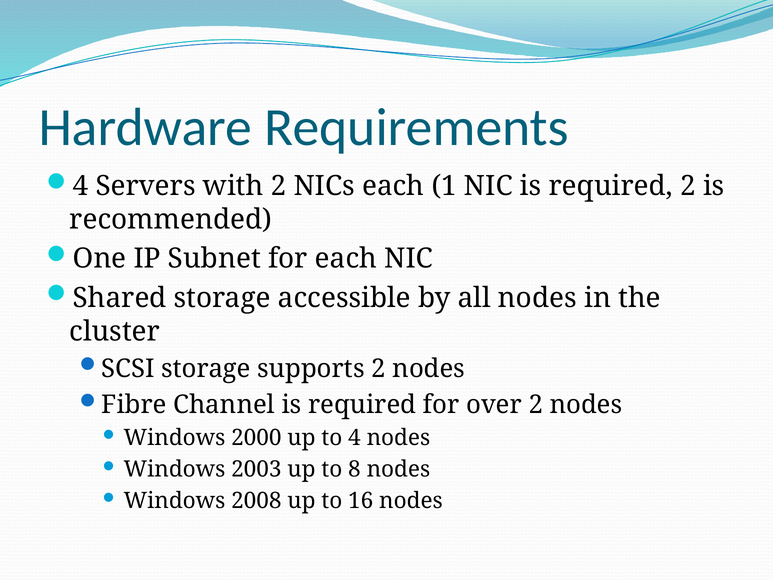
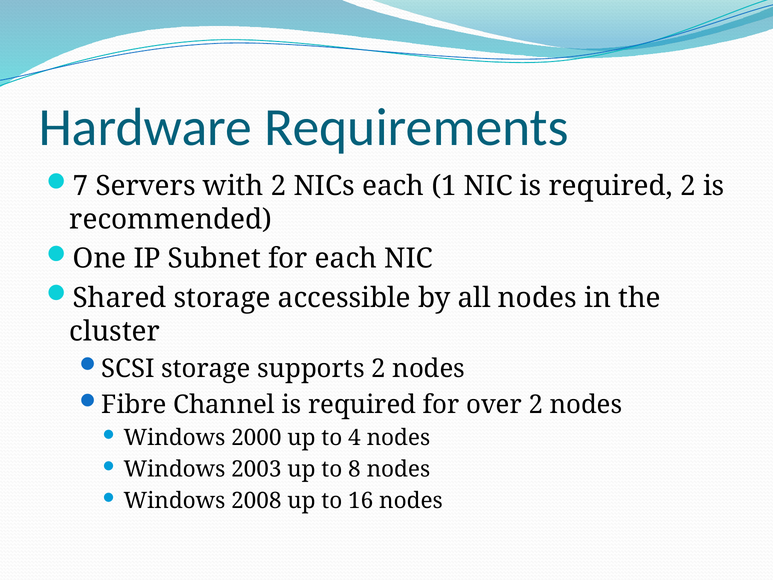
4 at (81, 186): 4 -> 7
